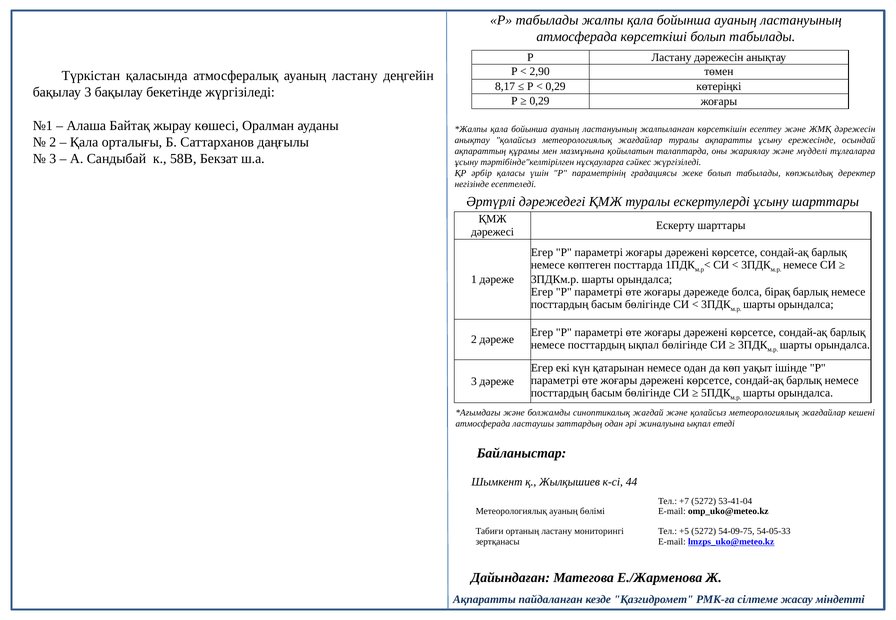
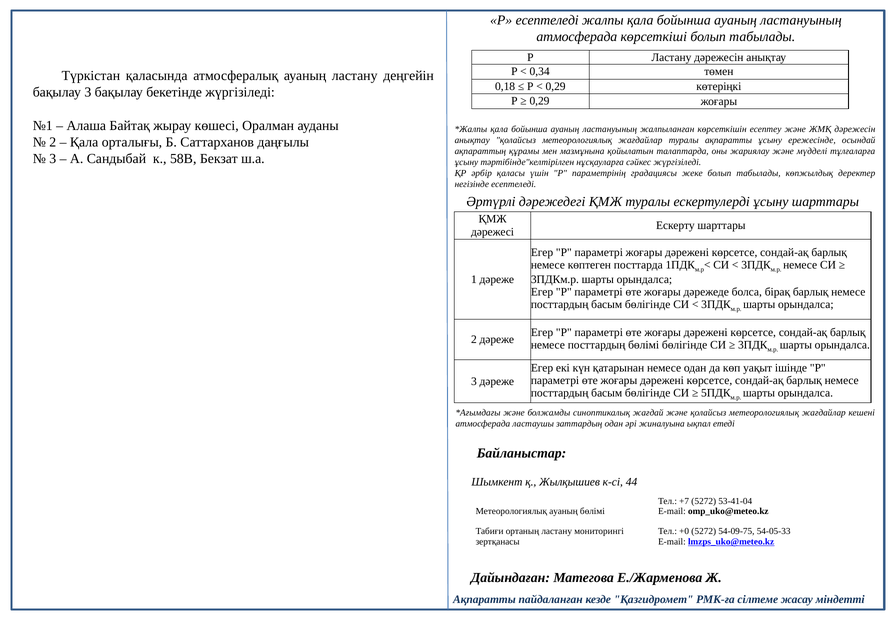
Р табылады: табылады -> есептеледі
2,90: 2,90 -> 0,34
8,17: 8,17 -> 0,18
посттардың ықпал: ықпал -> бөлімі
+5: +5 -> +0
